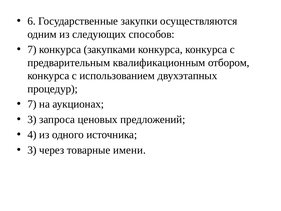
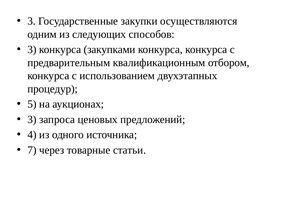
6 at (31, 21): 6 -> 3
7 at (32, 50): 7 -> 3
7 at (32, 104): 7 -> 5
3 at (32, 150): 3 -> 7
имени: имени -> статьи
